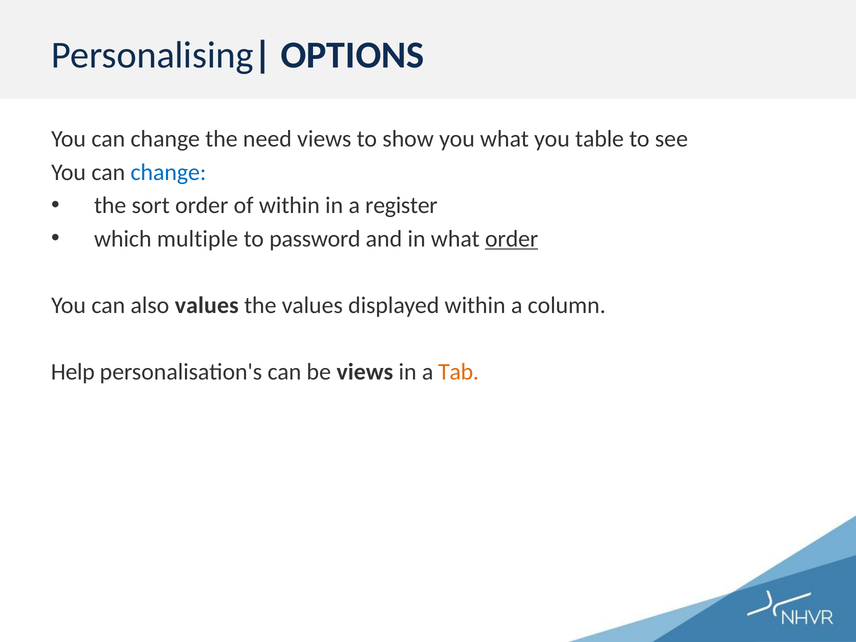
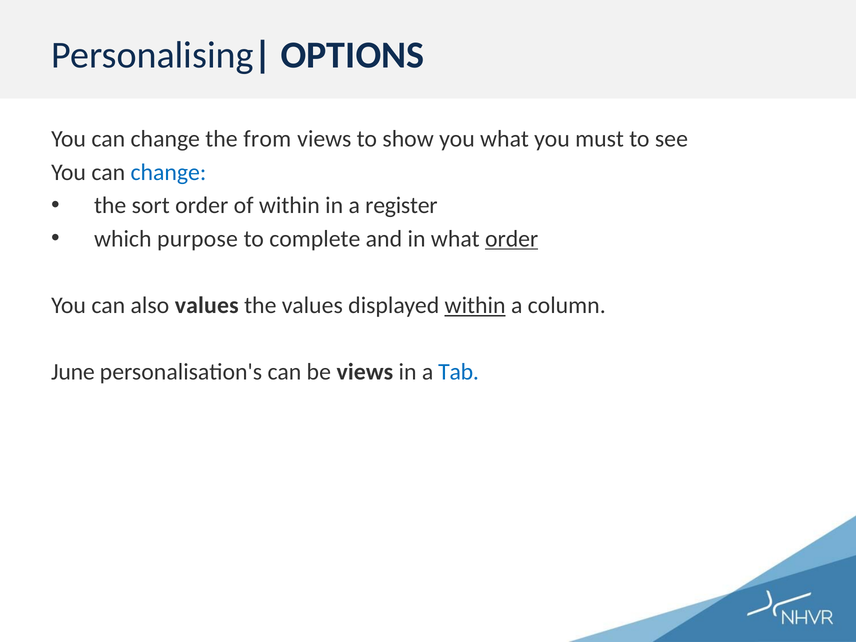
need: need -> from
table: table -> must
multiple: multiple -> purpose
password: password -> complete
within at (475, 305) underline: none -> present
Help: Help -> June
Tab colour: orange -> blue
